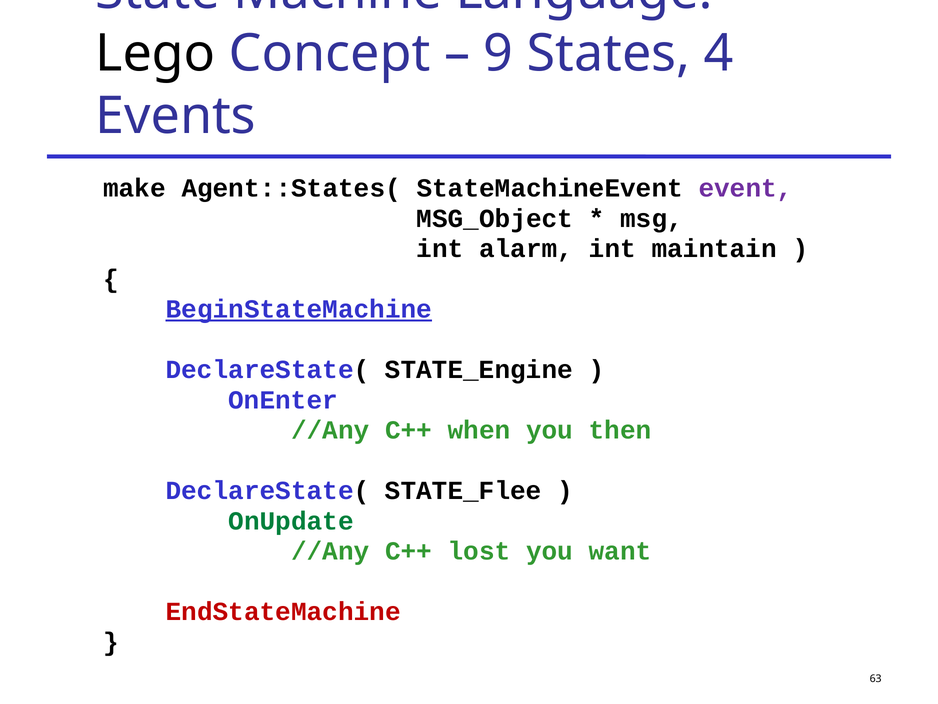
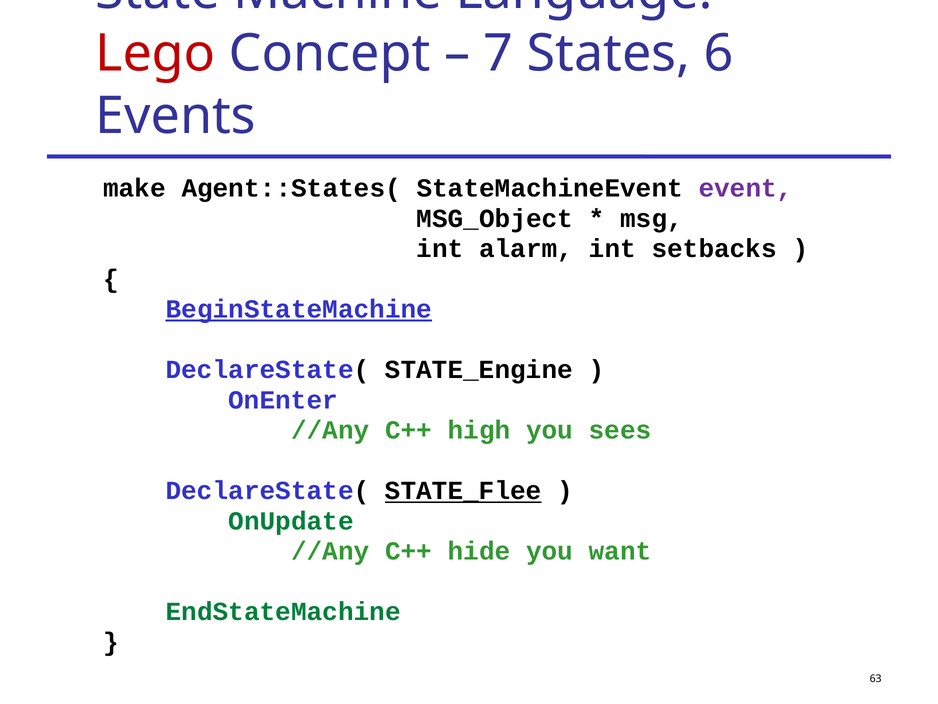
Lego colour: black -> red
9: 9 -> 7
4: 4 -> 6
maintain: maintain -> setbacks
when: when -> high
then: then -> sees
STATE_Flee underline: none -> present
lost: lost -> hide
EndStateMachine colour: red -> green
